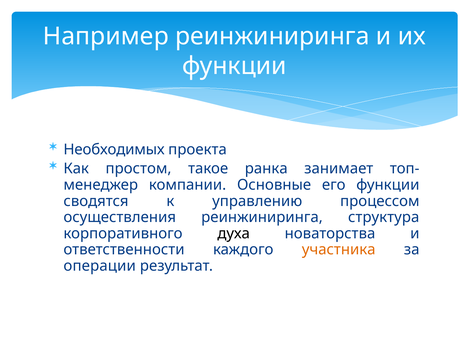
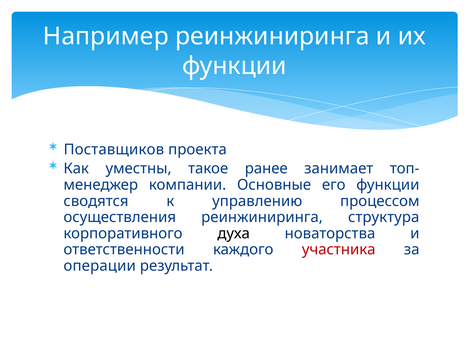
Необходимых: Необходимых -> Поставщиков
простом: простом -> уместны
ранка: ранка -> ранее
участника colour: orange -> red
